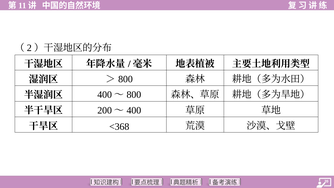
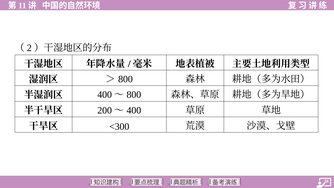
<368: <368 -> <300
